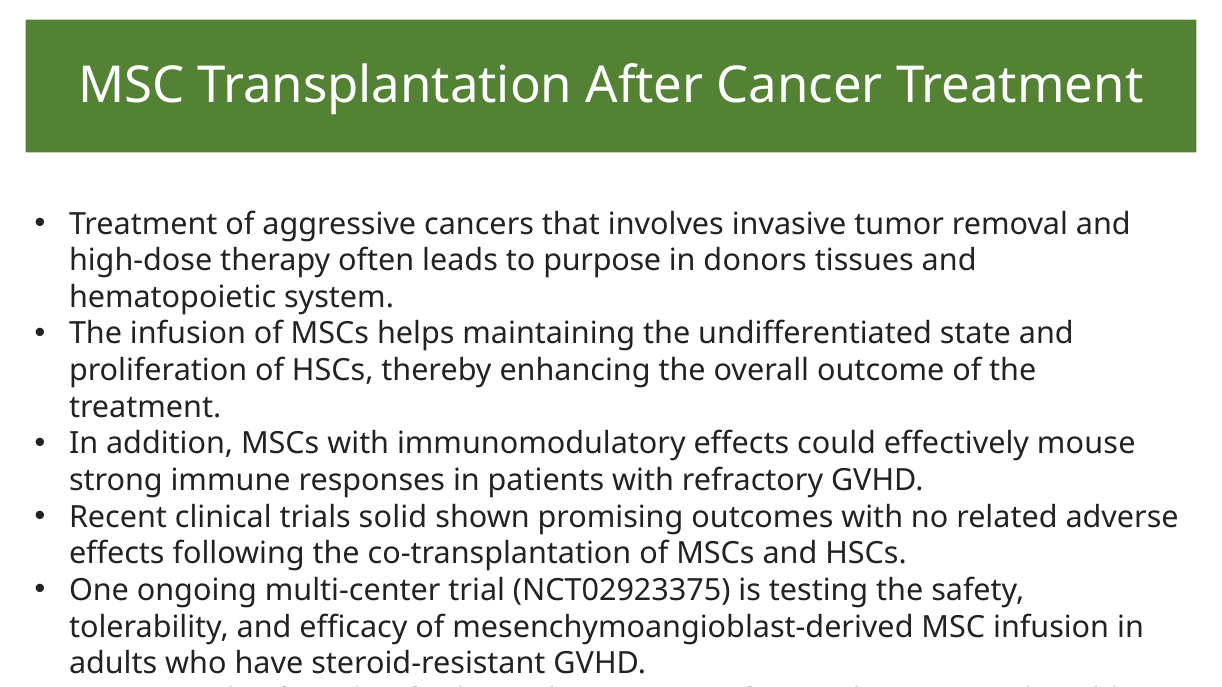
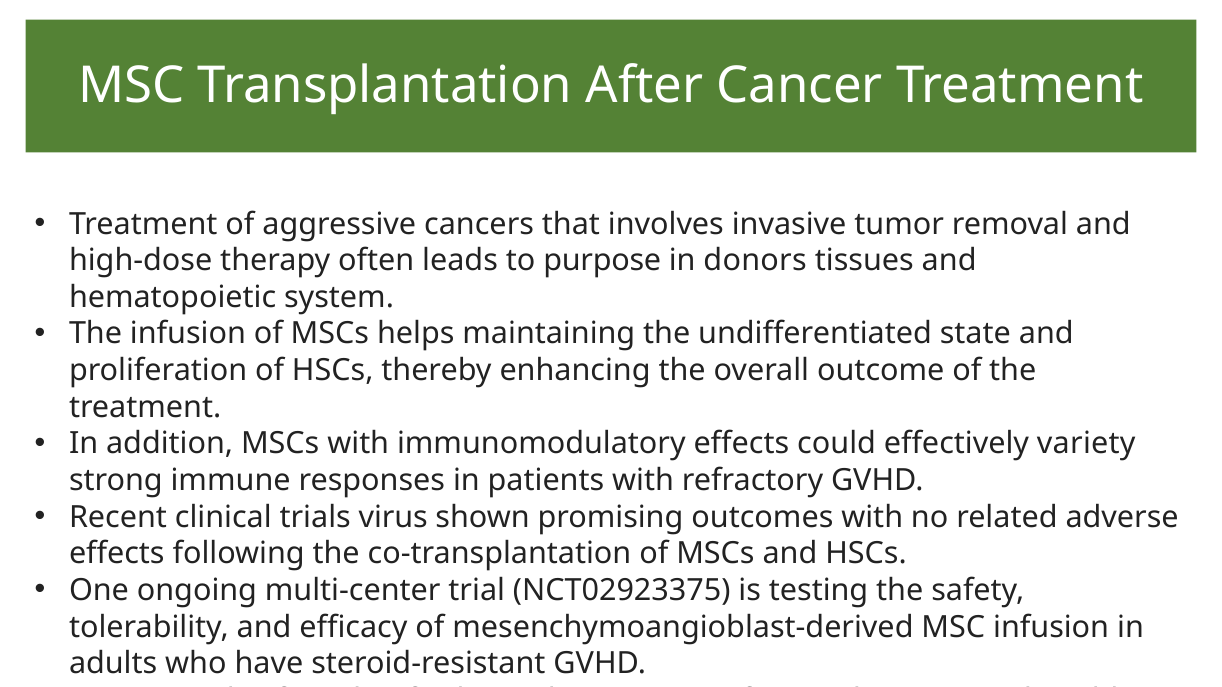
mouse: mouse -> variety
solid: solid -> virus
